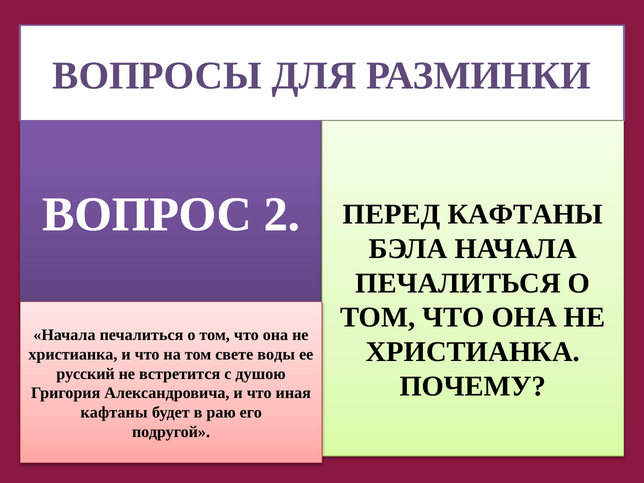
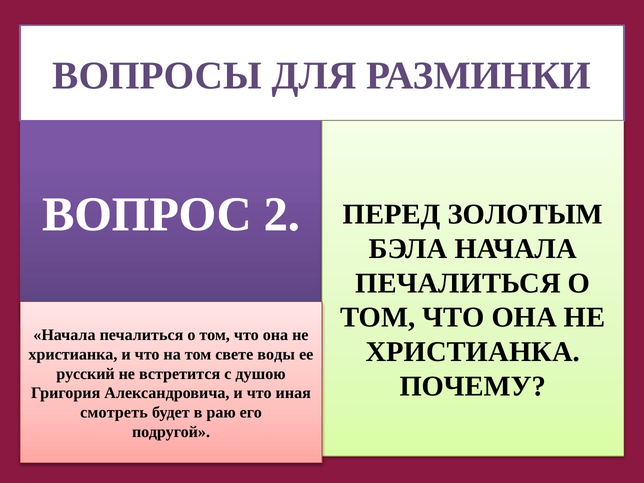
ПЕРЕД КАФТАНЫ: КАФТАНЫ -> ЗОЛОТЫМ
кафтаны at (114, 412): кафтаны -> смотреть
